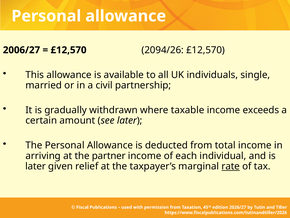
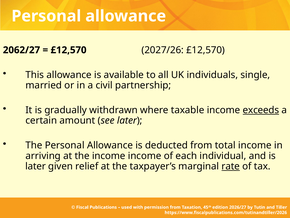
2006/27: 2006/27 -> 2062/27
2094/26: 2094/26 -> 2027/26
exceeds underline: none -> present
the partner: partner -> income
